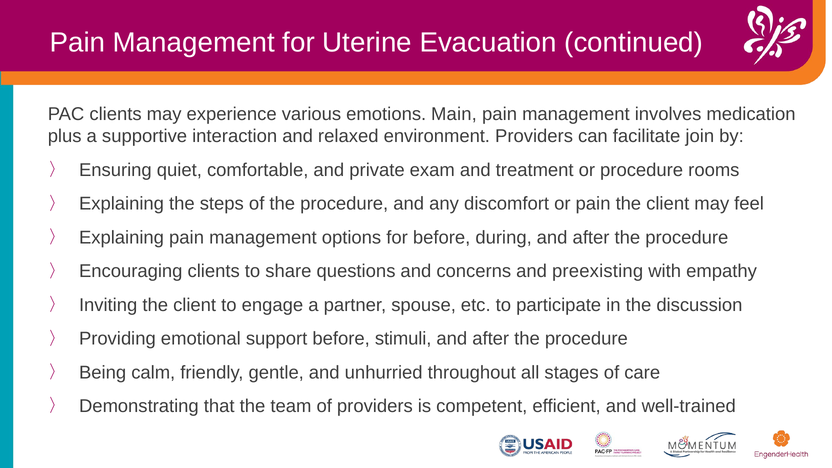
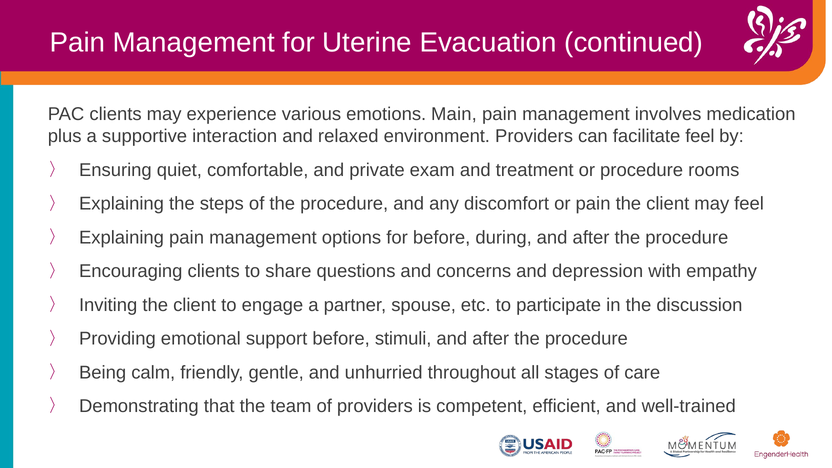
facilitate join: join -> feel
preexisting: preexisting -> depression
